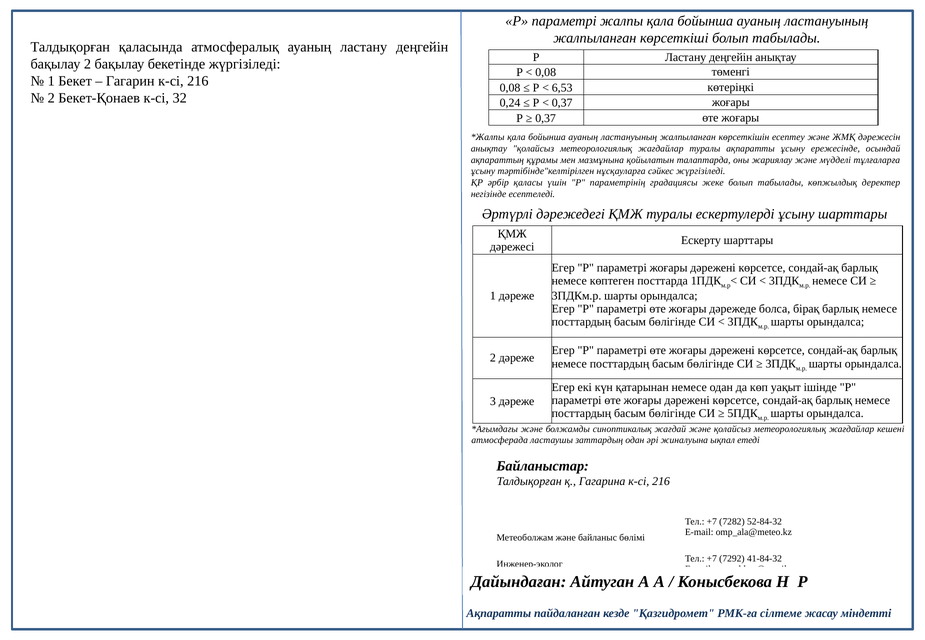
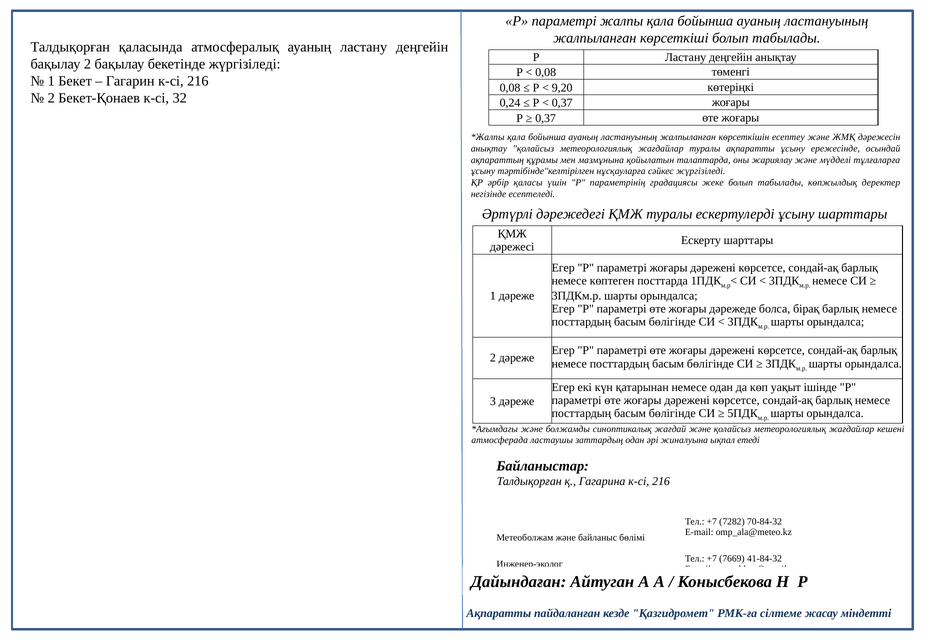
6,53: 6,53 -> 9,20
52-84-32: 52-84-32 -> 70-84-32
7292: 7292 -> 7669
